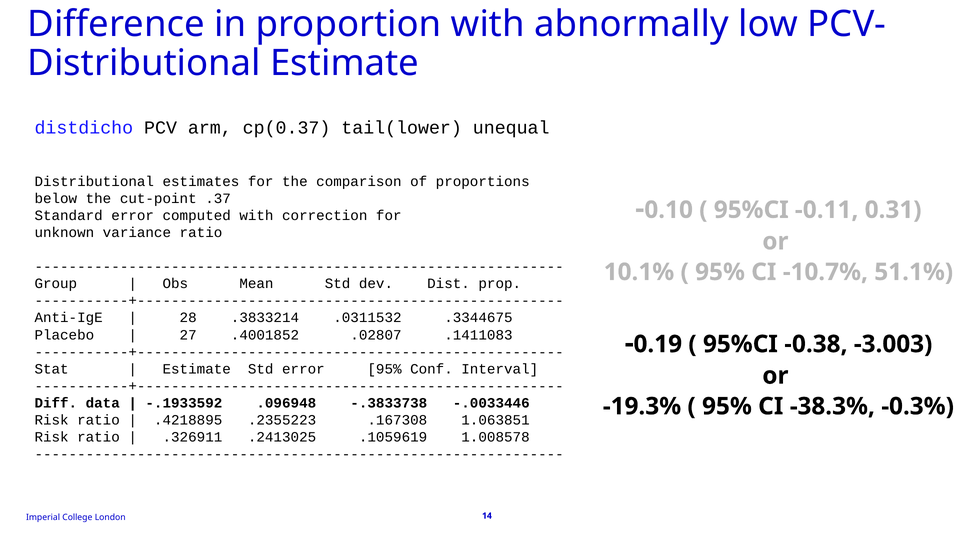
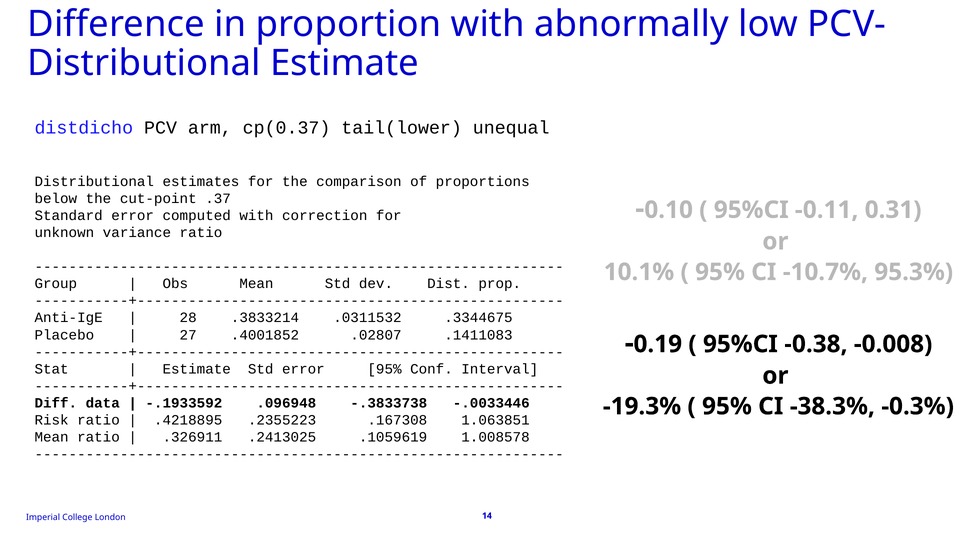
51.1%: 51.1% -> 95.3%
-3.003: -3.003 -> -0.008
Risk at (52, 437): Risk -> Mean
